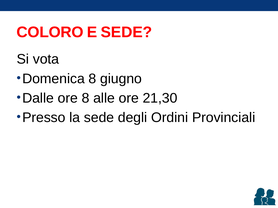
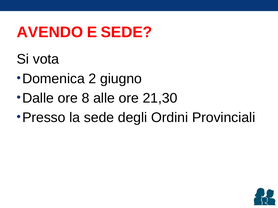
COLORO: COLORO -> AVENDO
Domenica 8: 8 -> 2
